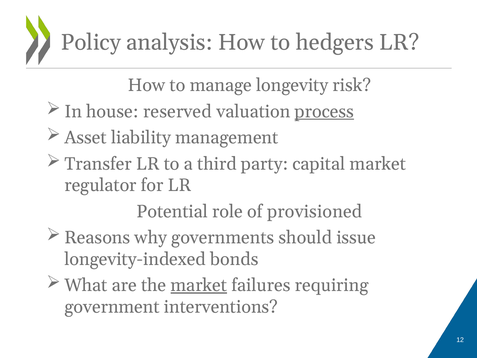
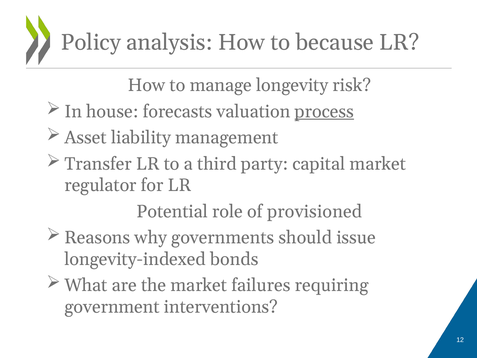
hedgers: hedgers -> because
reserved: reserved -> forecasts
market at (199, 285) underline: present -> none
